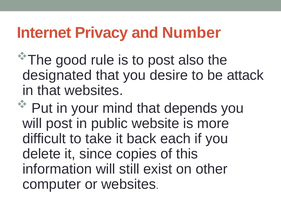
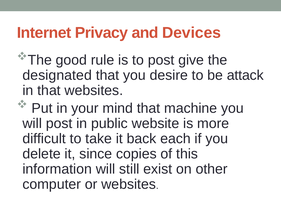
Number: Number -> Devices
also: also -> give
depends: depends -> machine
